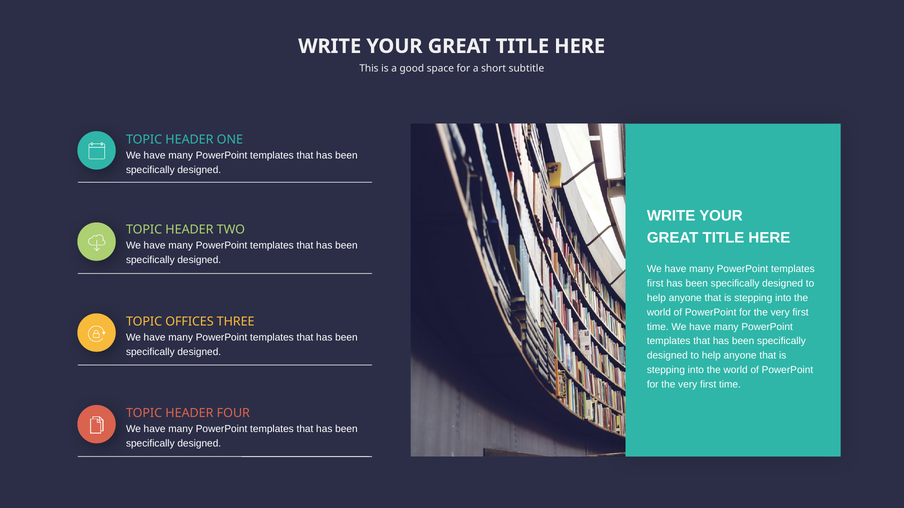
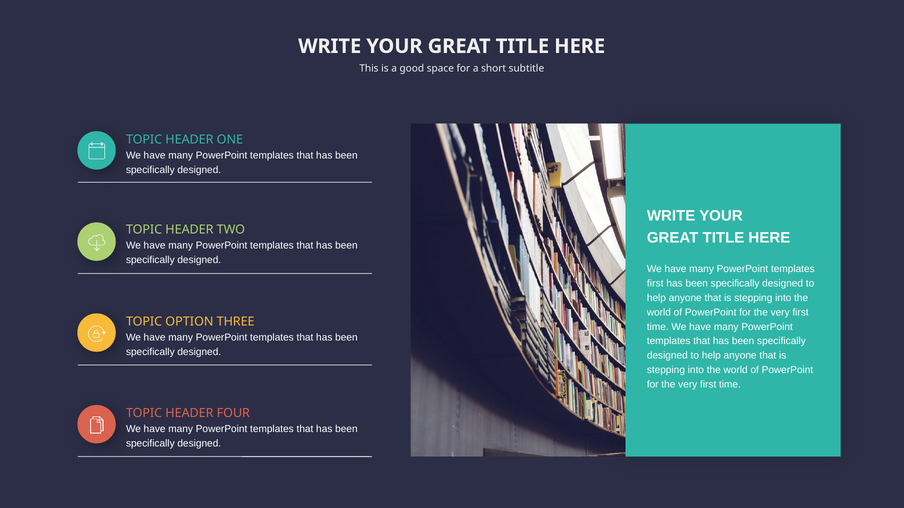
OFFICES: OFFICES -> OPTION
